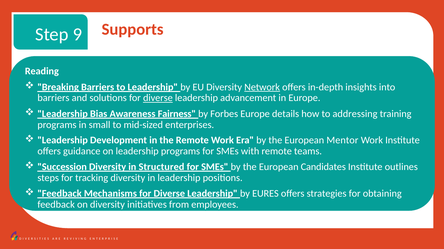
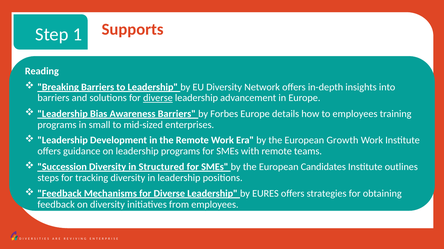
9: 9 -> 1
Network underline: present -> none
Awareness Fairness: Fairness -> Barriers
to addressing: addressing -> employees
Mentor: Mentor -> Growth
